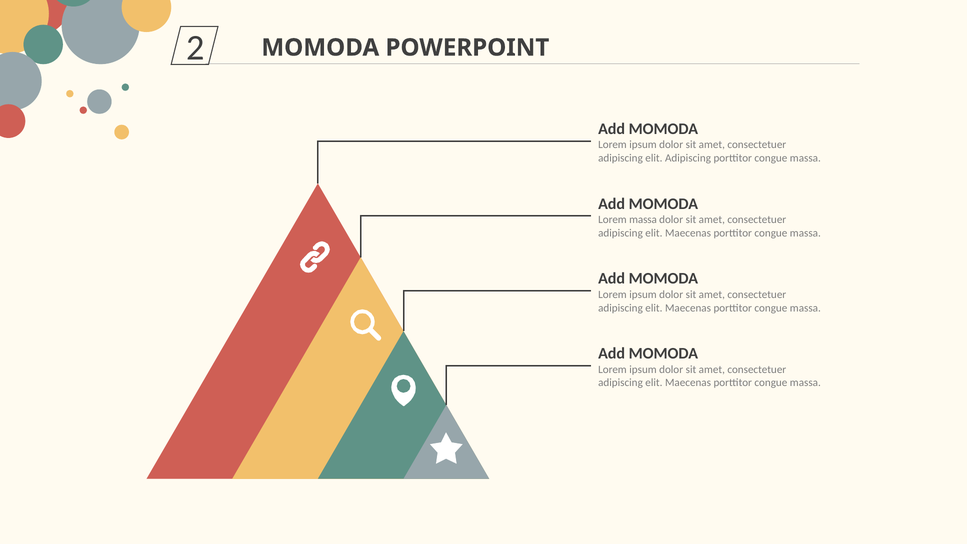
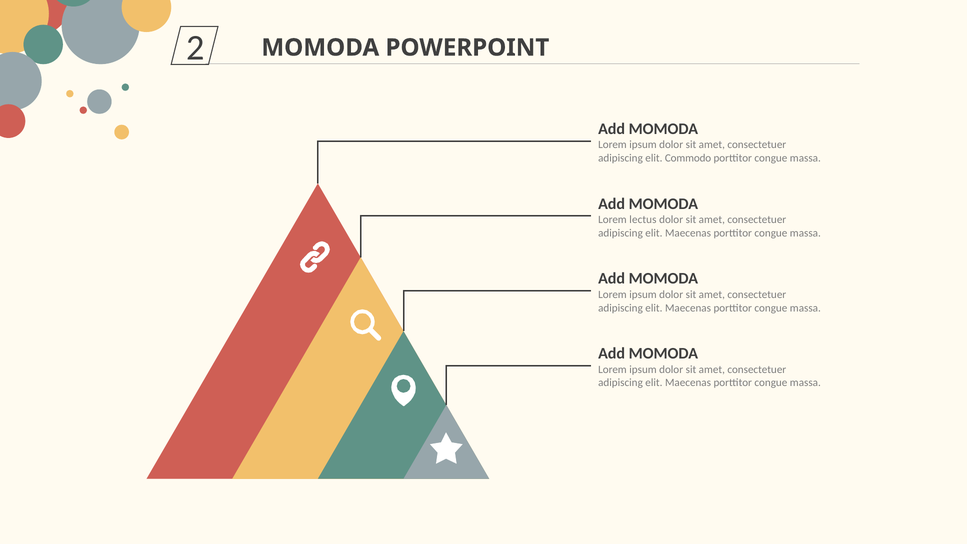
elit Adipiscing: Adipiscing -> Commodo
Lorem massa: massa -> lectus
